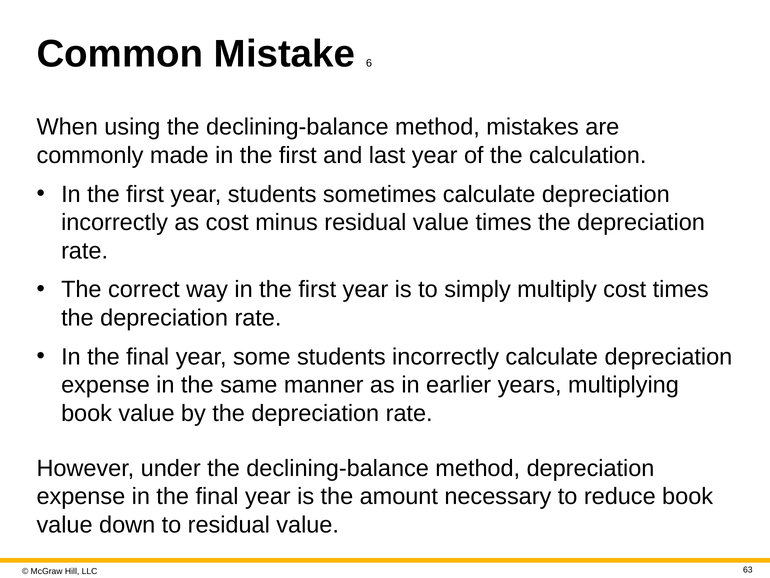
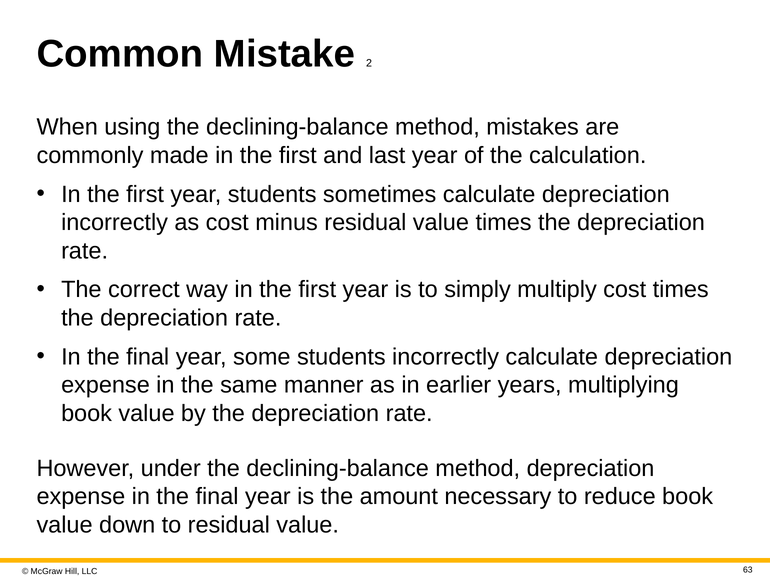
6: 6 -> 2
